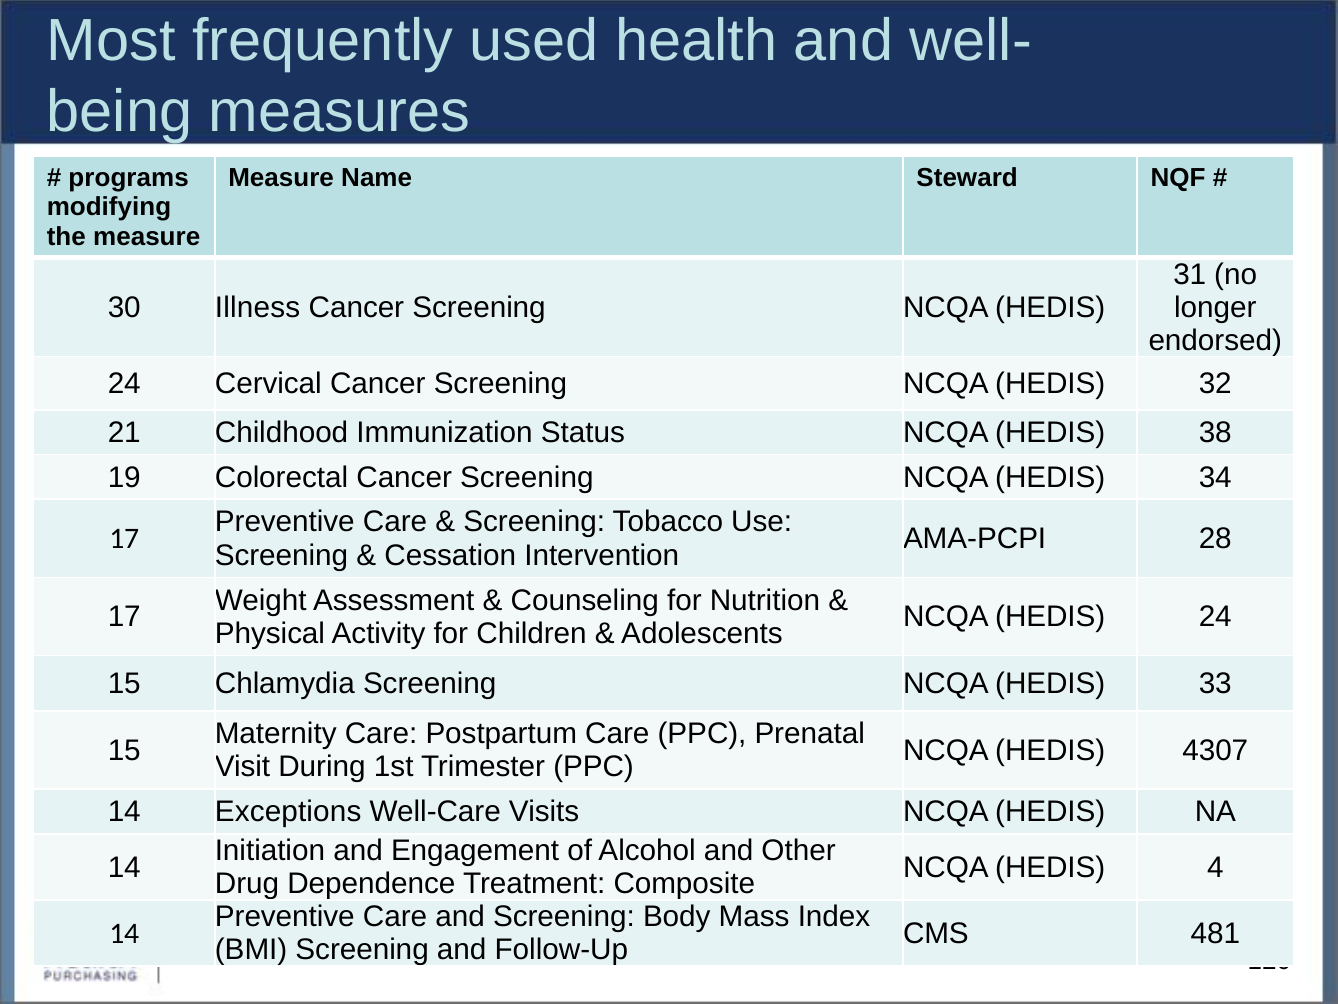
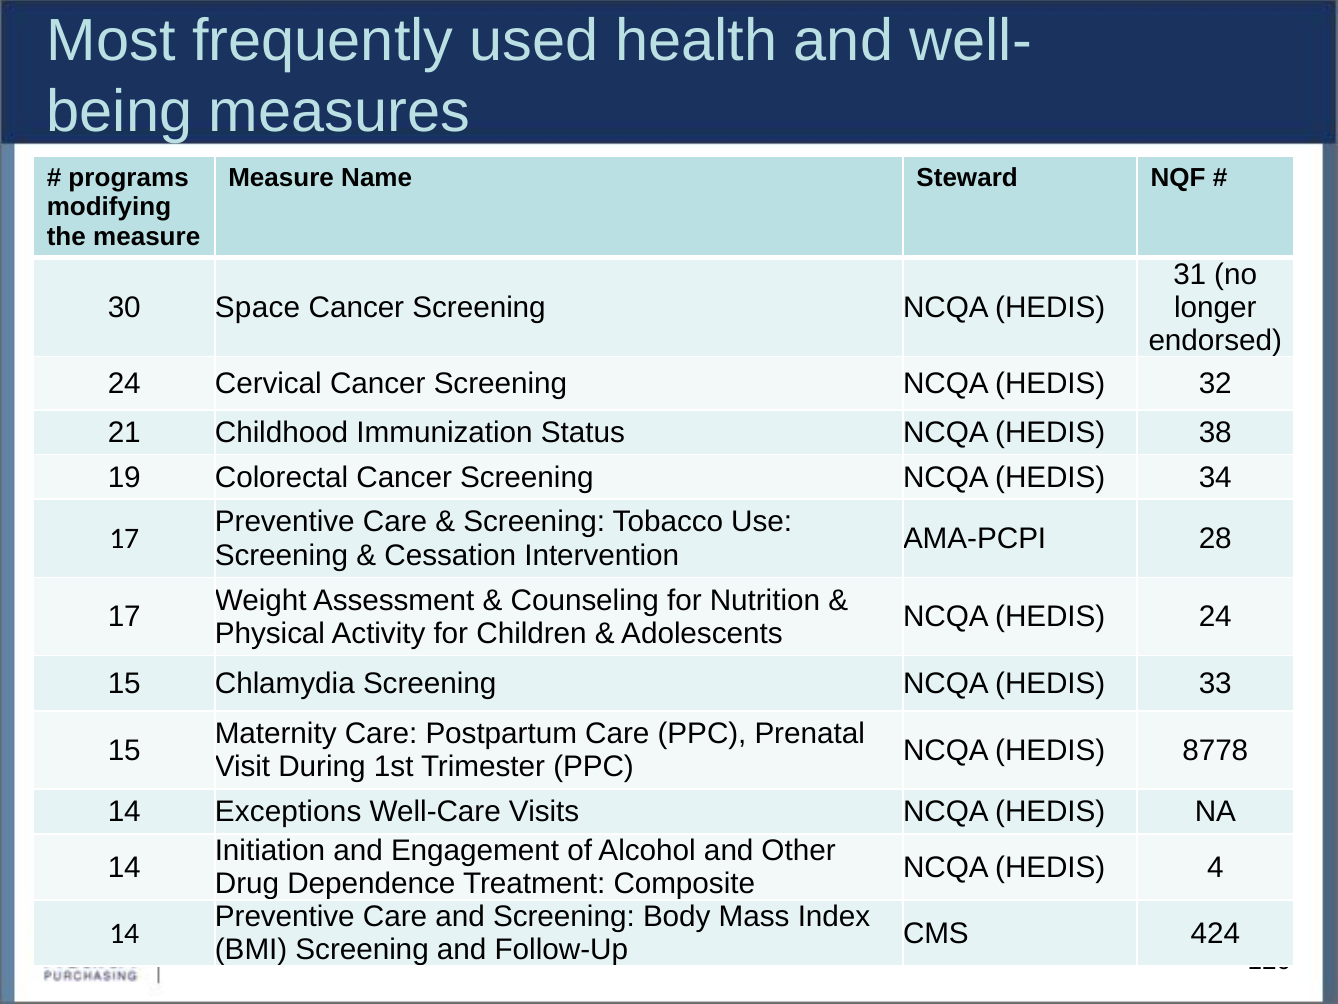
Illness: Illness -> Space
4307: 4307 -> 8778
481: 481 -> 424
